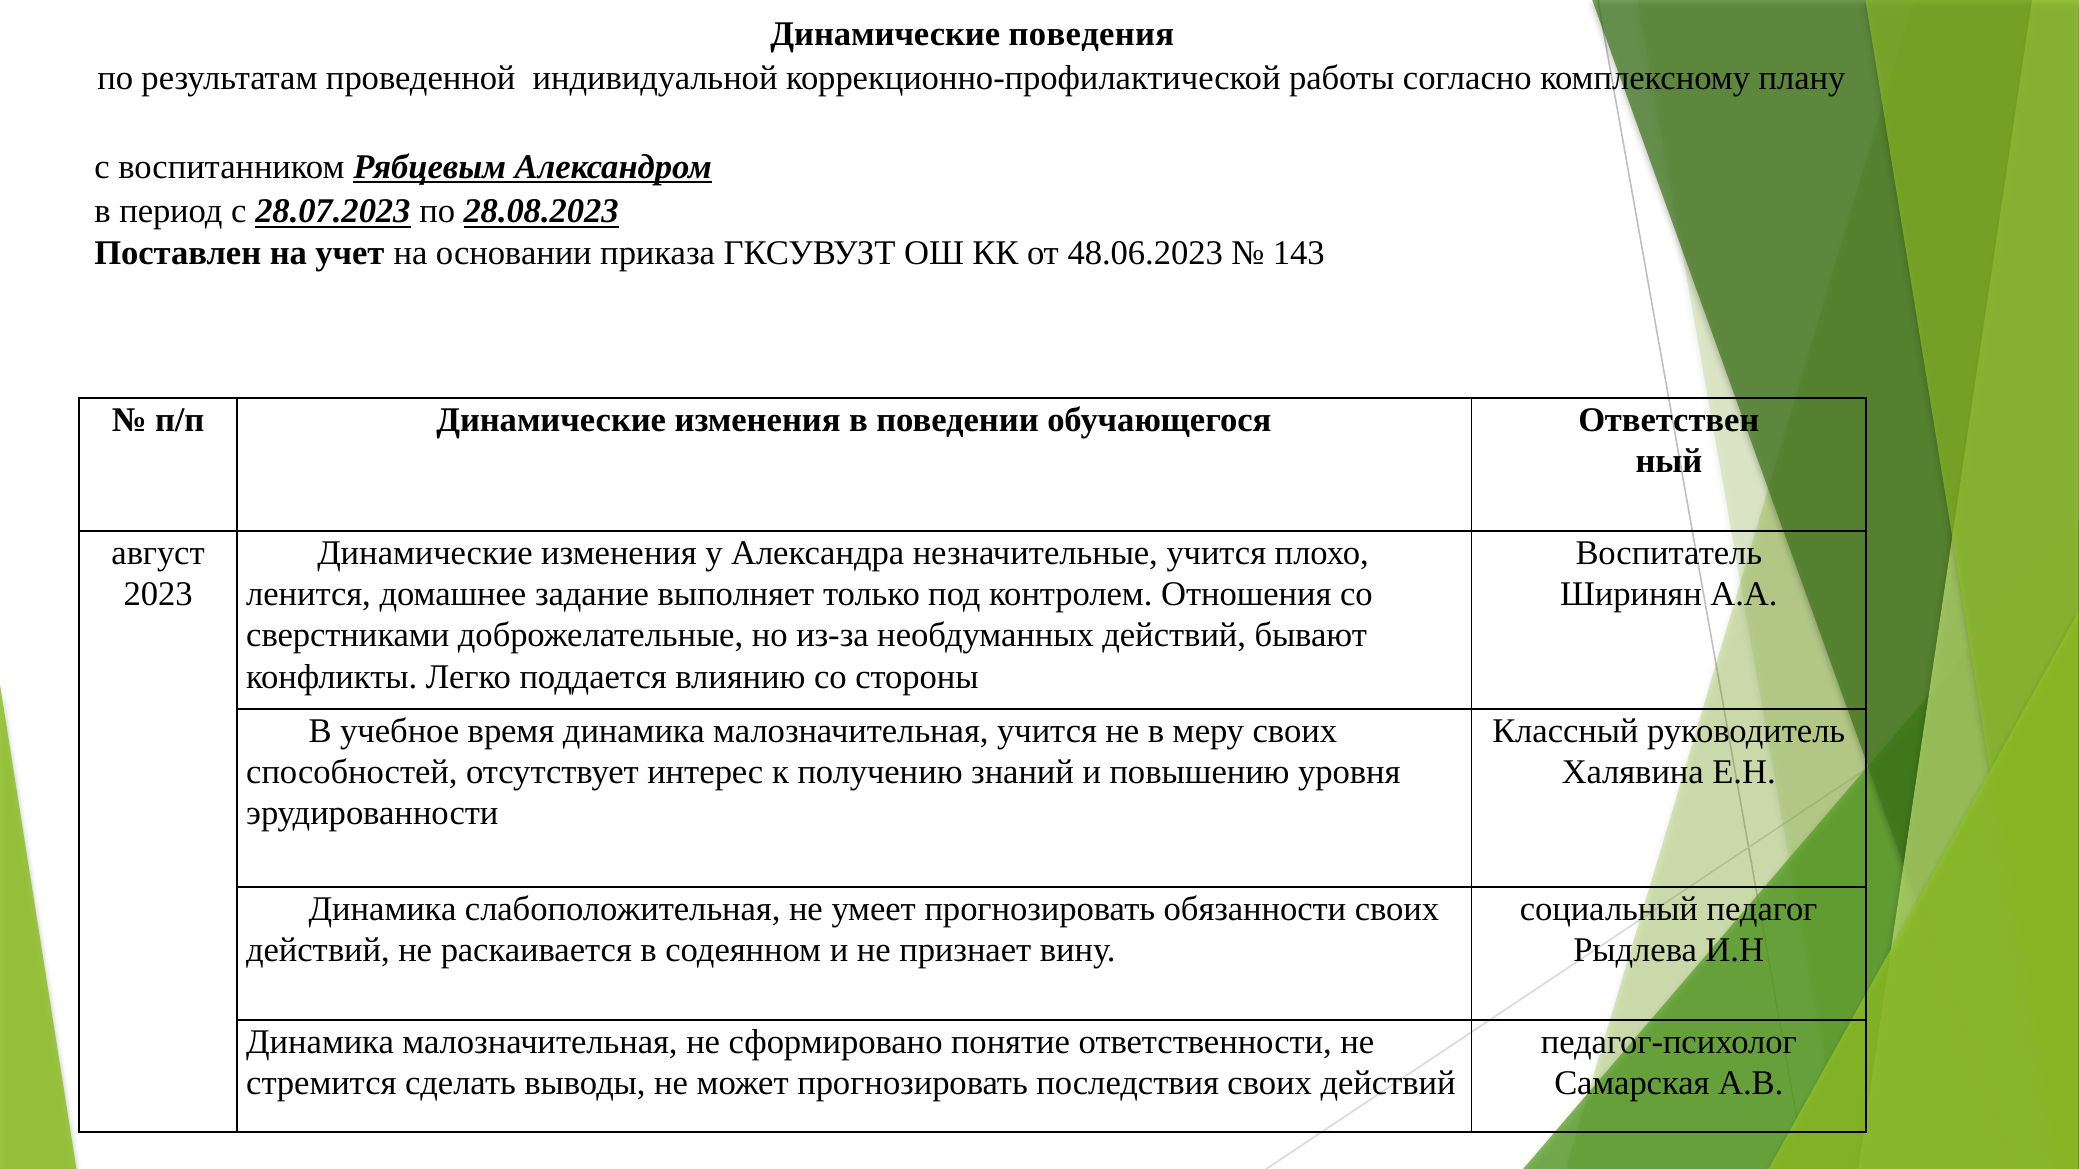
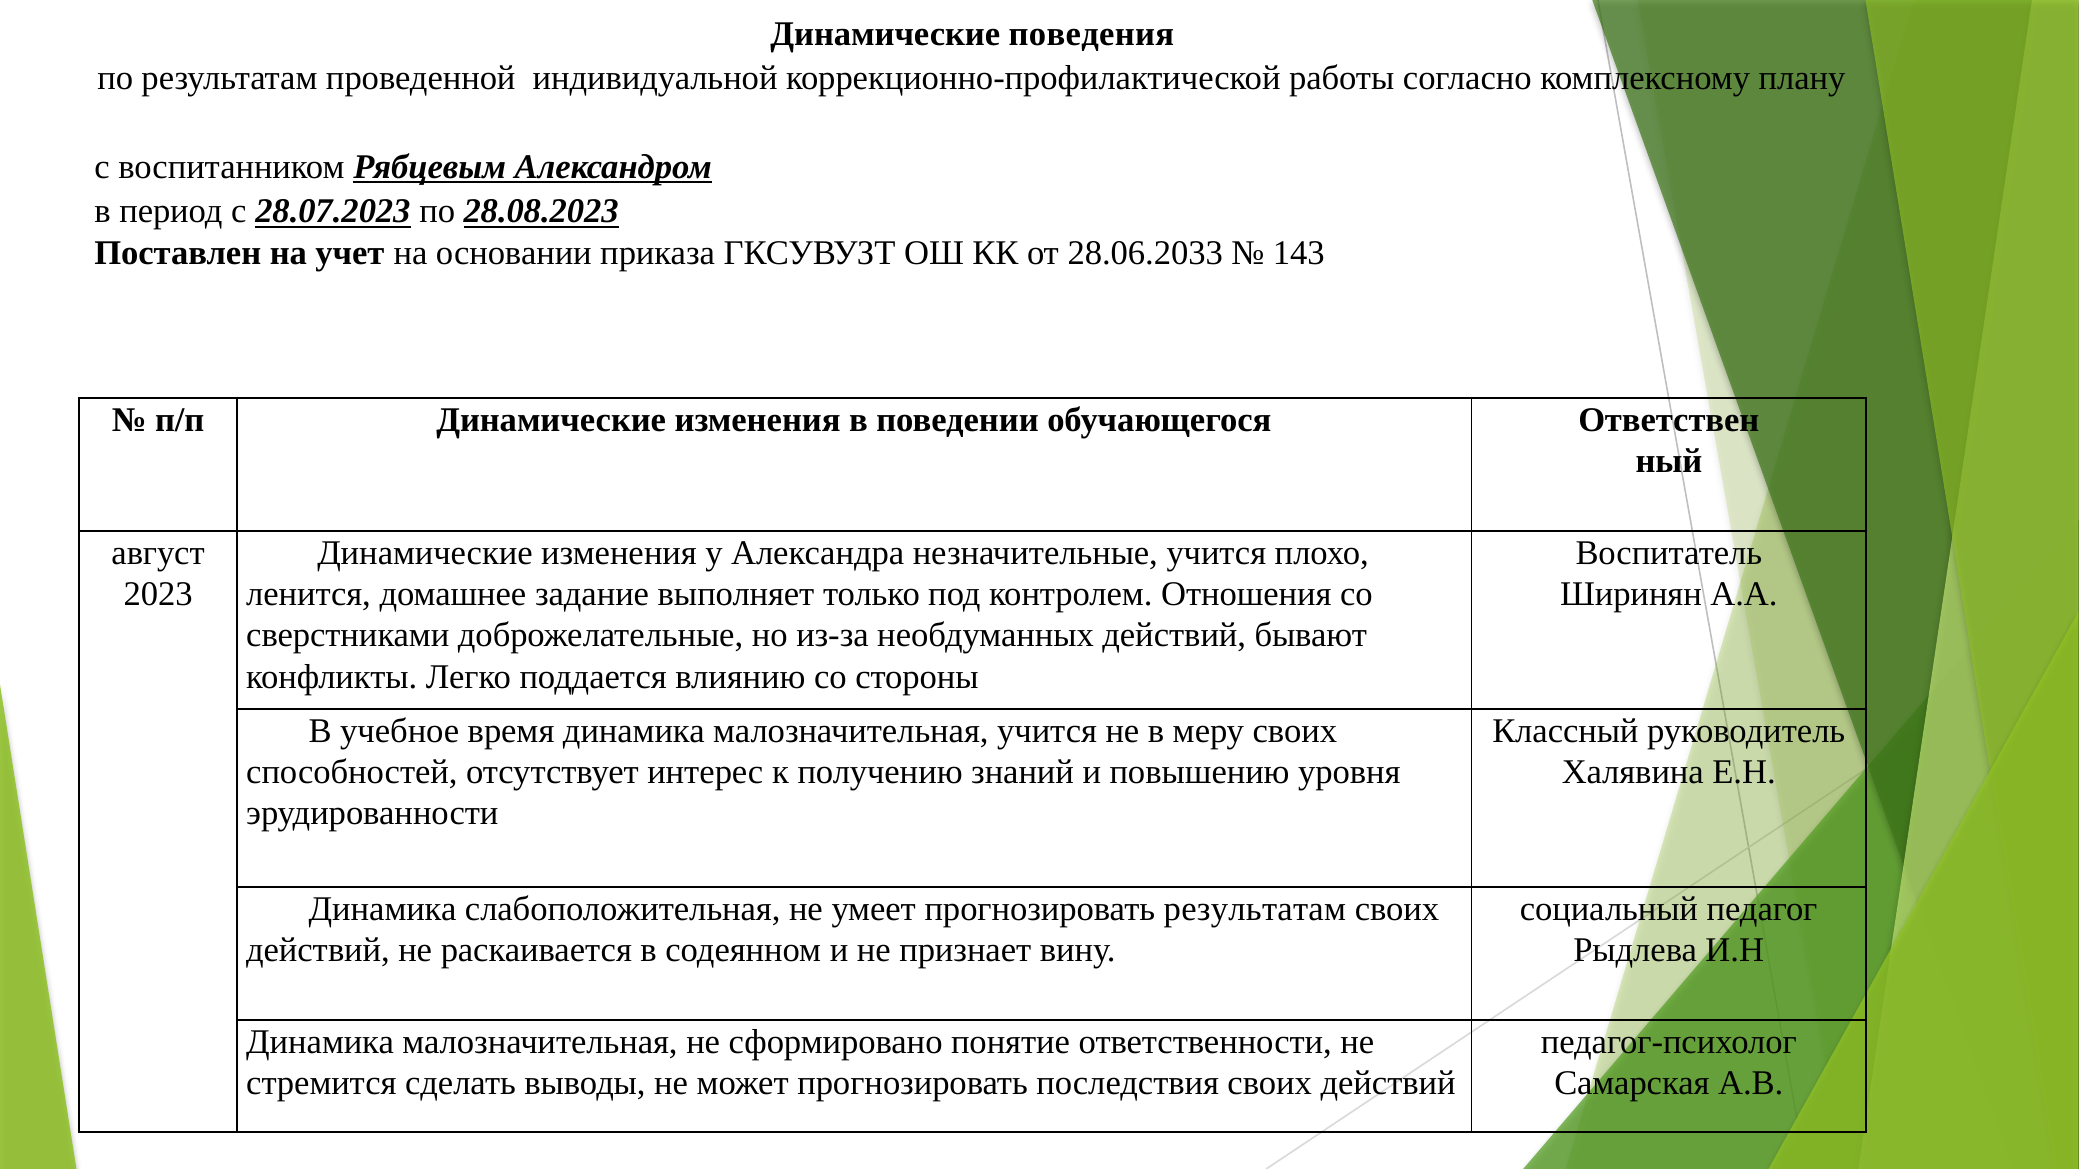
48.06.2023: 48.06.2023 -> 28.06.2033
прогнозировать обязанности: обязанности -> результатам
